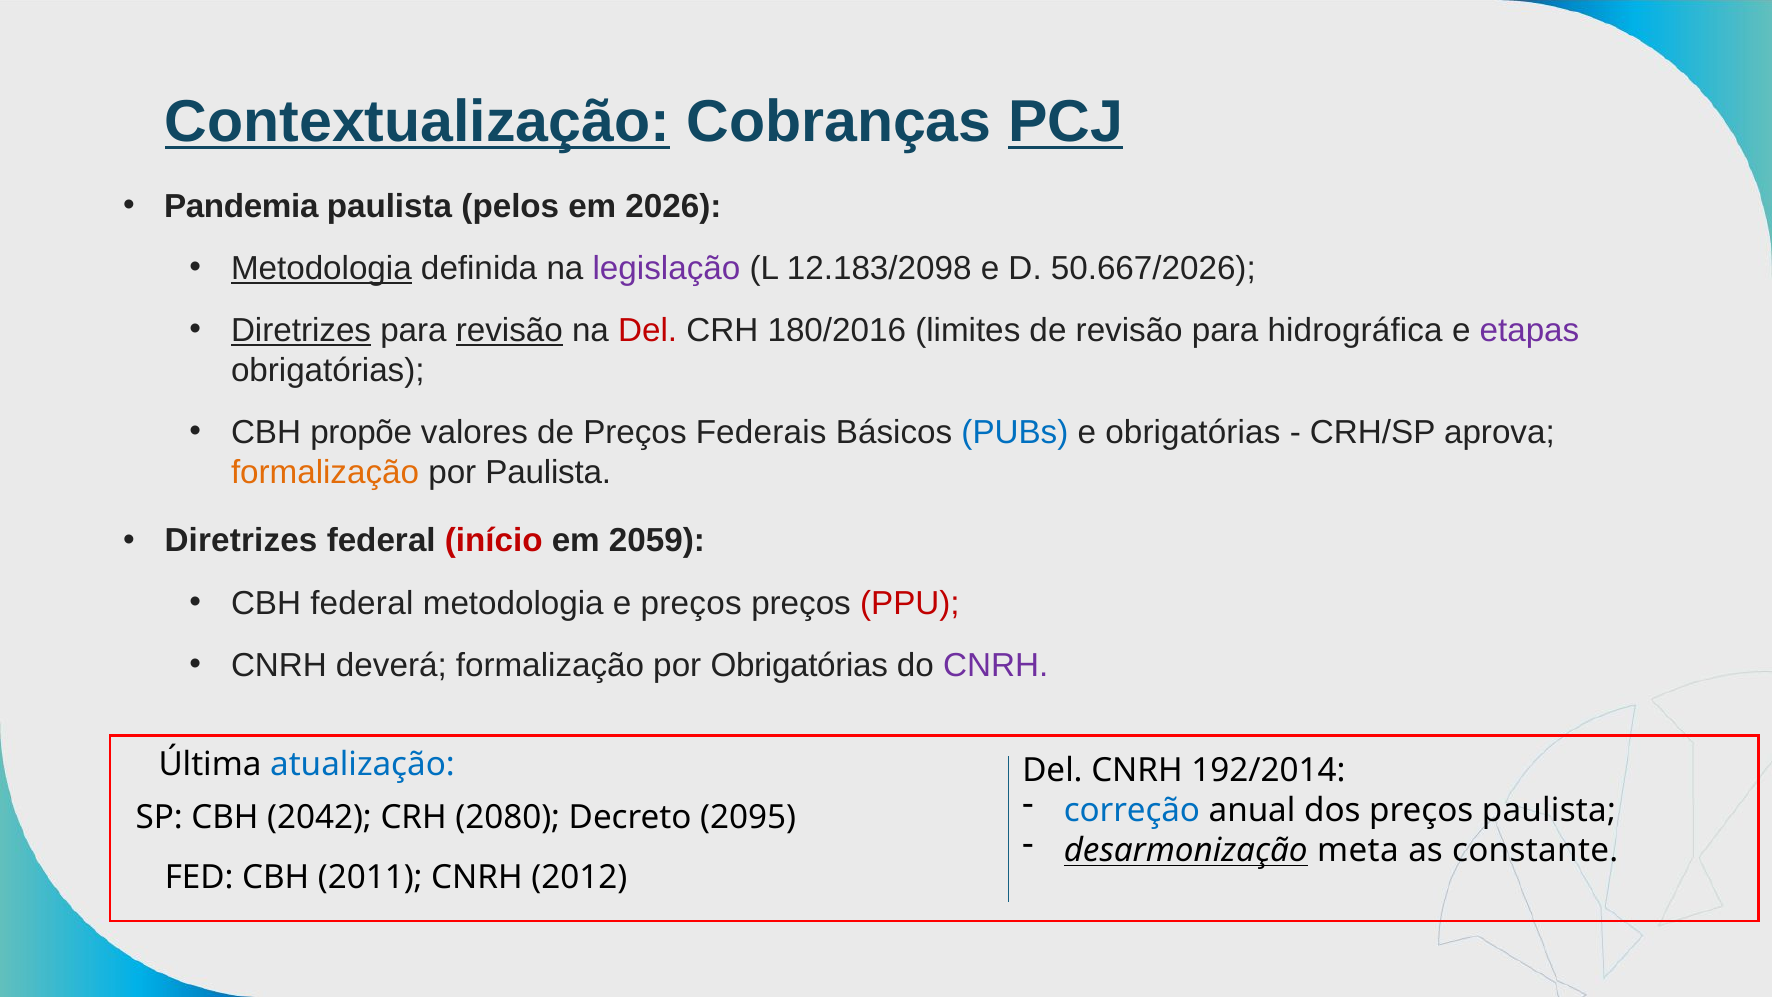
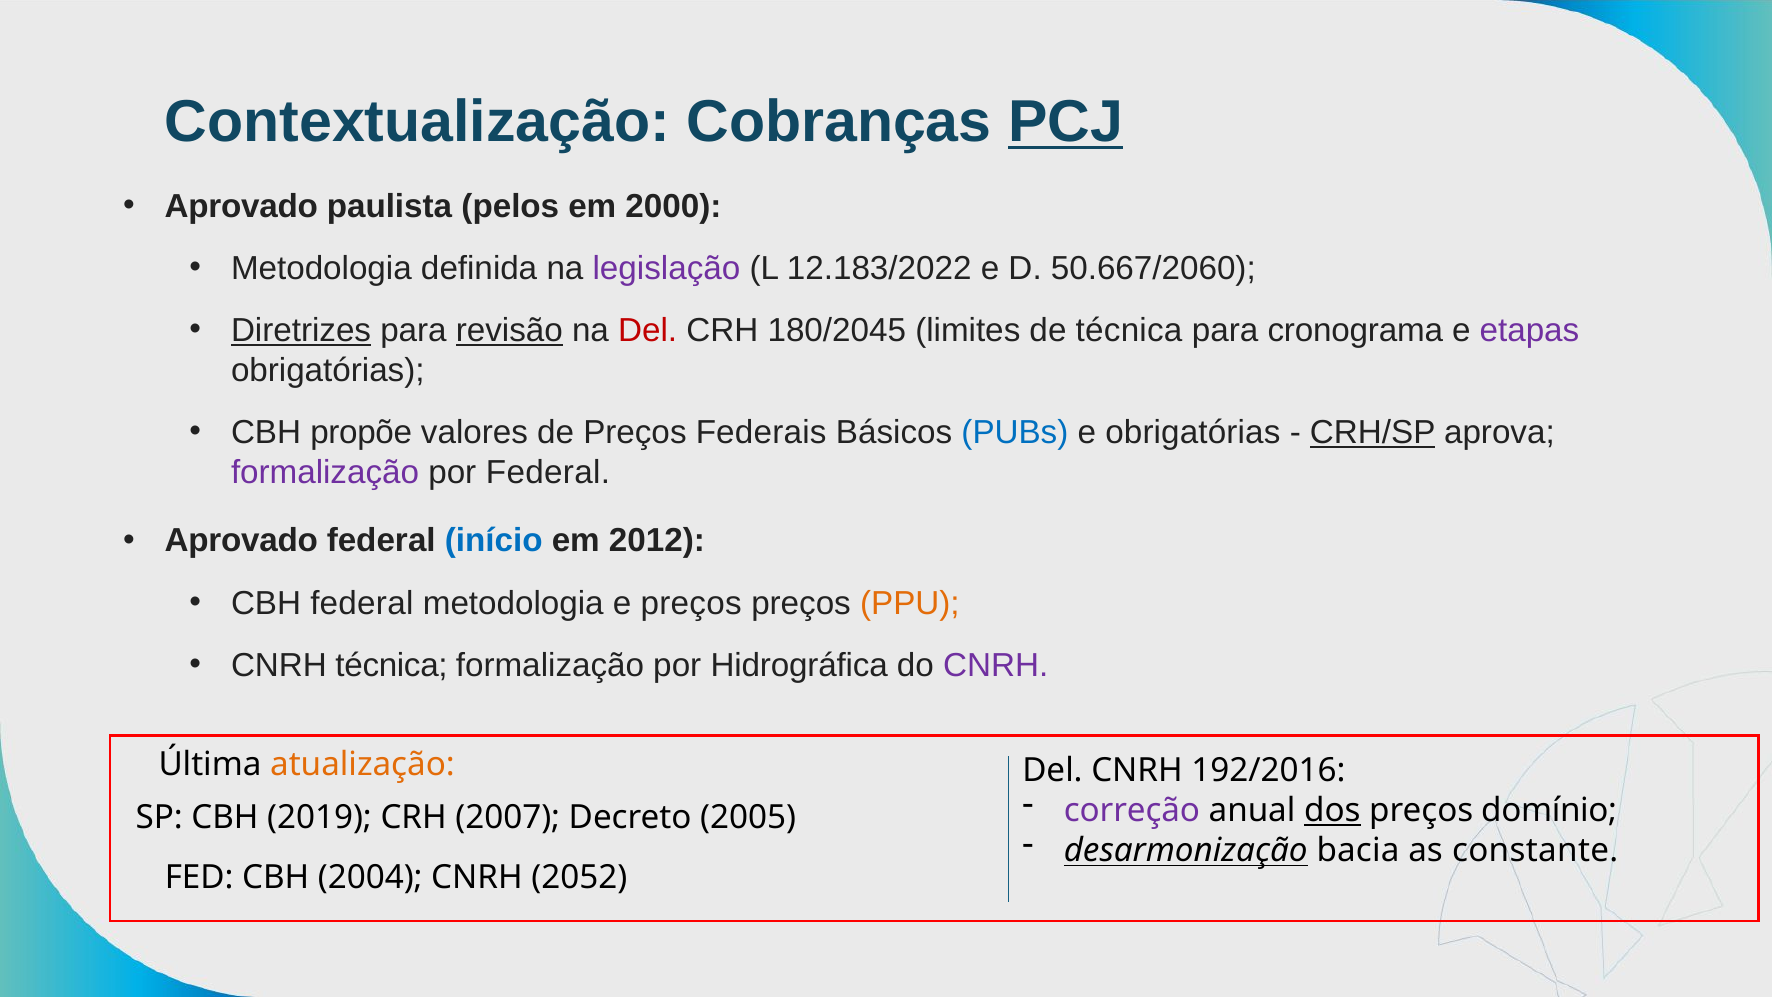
Contextualização underline: present -> none
Pandemia at (241, 206): Pandemia -> Aprovado
2026: 2026 -> 2000
Metodologia at (321, 268) underline: present -> none
12.183/2098: 12.183/2098 -> 12.183/2022
50.667/2026: 50.667/2026 -> 50.667/2060
180/2016: 180/2016 -> 180/2045
de revisão: revisão -> técnica
hidrográfica: hidrográfica -> cronograma
CRH/SP underline: none -> present
formalização at (325, 472) colour: orange -> purple
por Paulista: Paulista -> Federal
Diretrizes at (241, 541): Diretrizes -> Aprovado
início colour: red -> blue
2059: 2059 -> 2012
PPU colour: red -> orange
CNRH deverá: deverá -> técnica
por Obrigatórias: Obrigatórias -> Hidrográfica
atualização colour: blue -> orange
192/2014: 192/2014 -> 192/2016
correção colour: blue -> purple
dos underline: none -> present
preços paulista: paulista -> domínio
2042: 2042 -> 2019
2080: 2080 -> 2007
2095: 2095 -> 2005
meta: meta -> bacia
2011: 2011 -> 2004
2012: 2012 -> 2052
